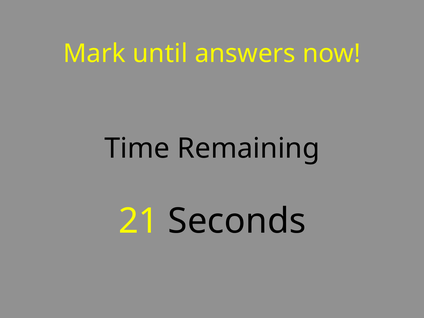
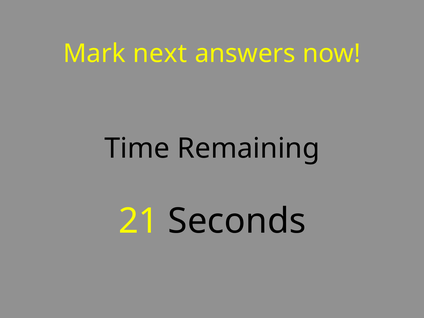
until: until -> next
